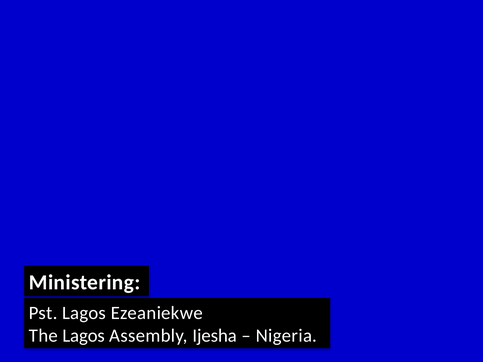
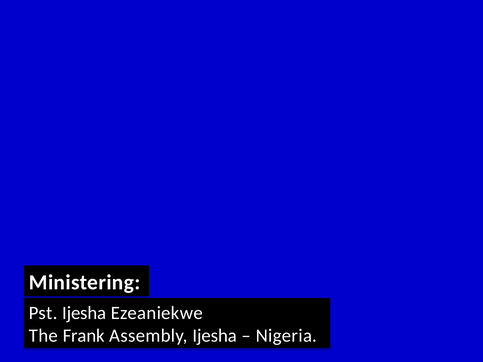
Pst Lagos: Lagos -> Ijesha
The Lagos: Lagos -> Frank
